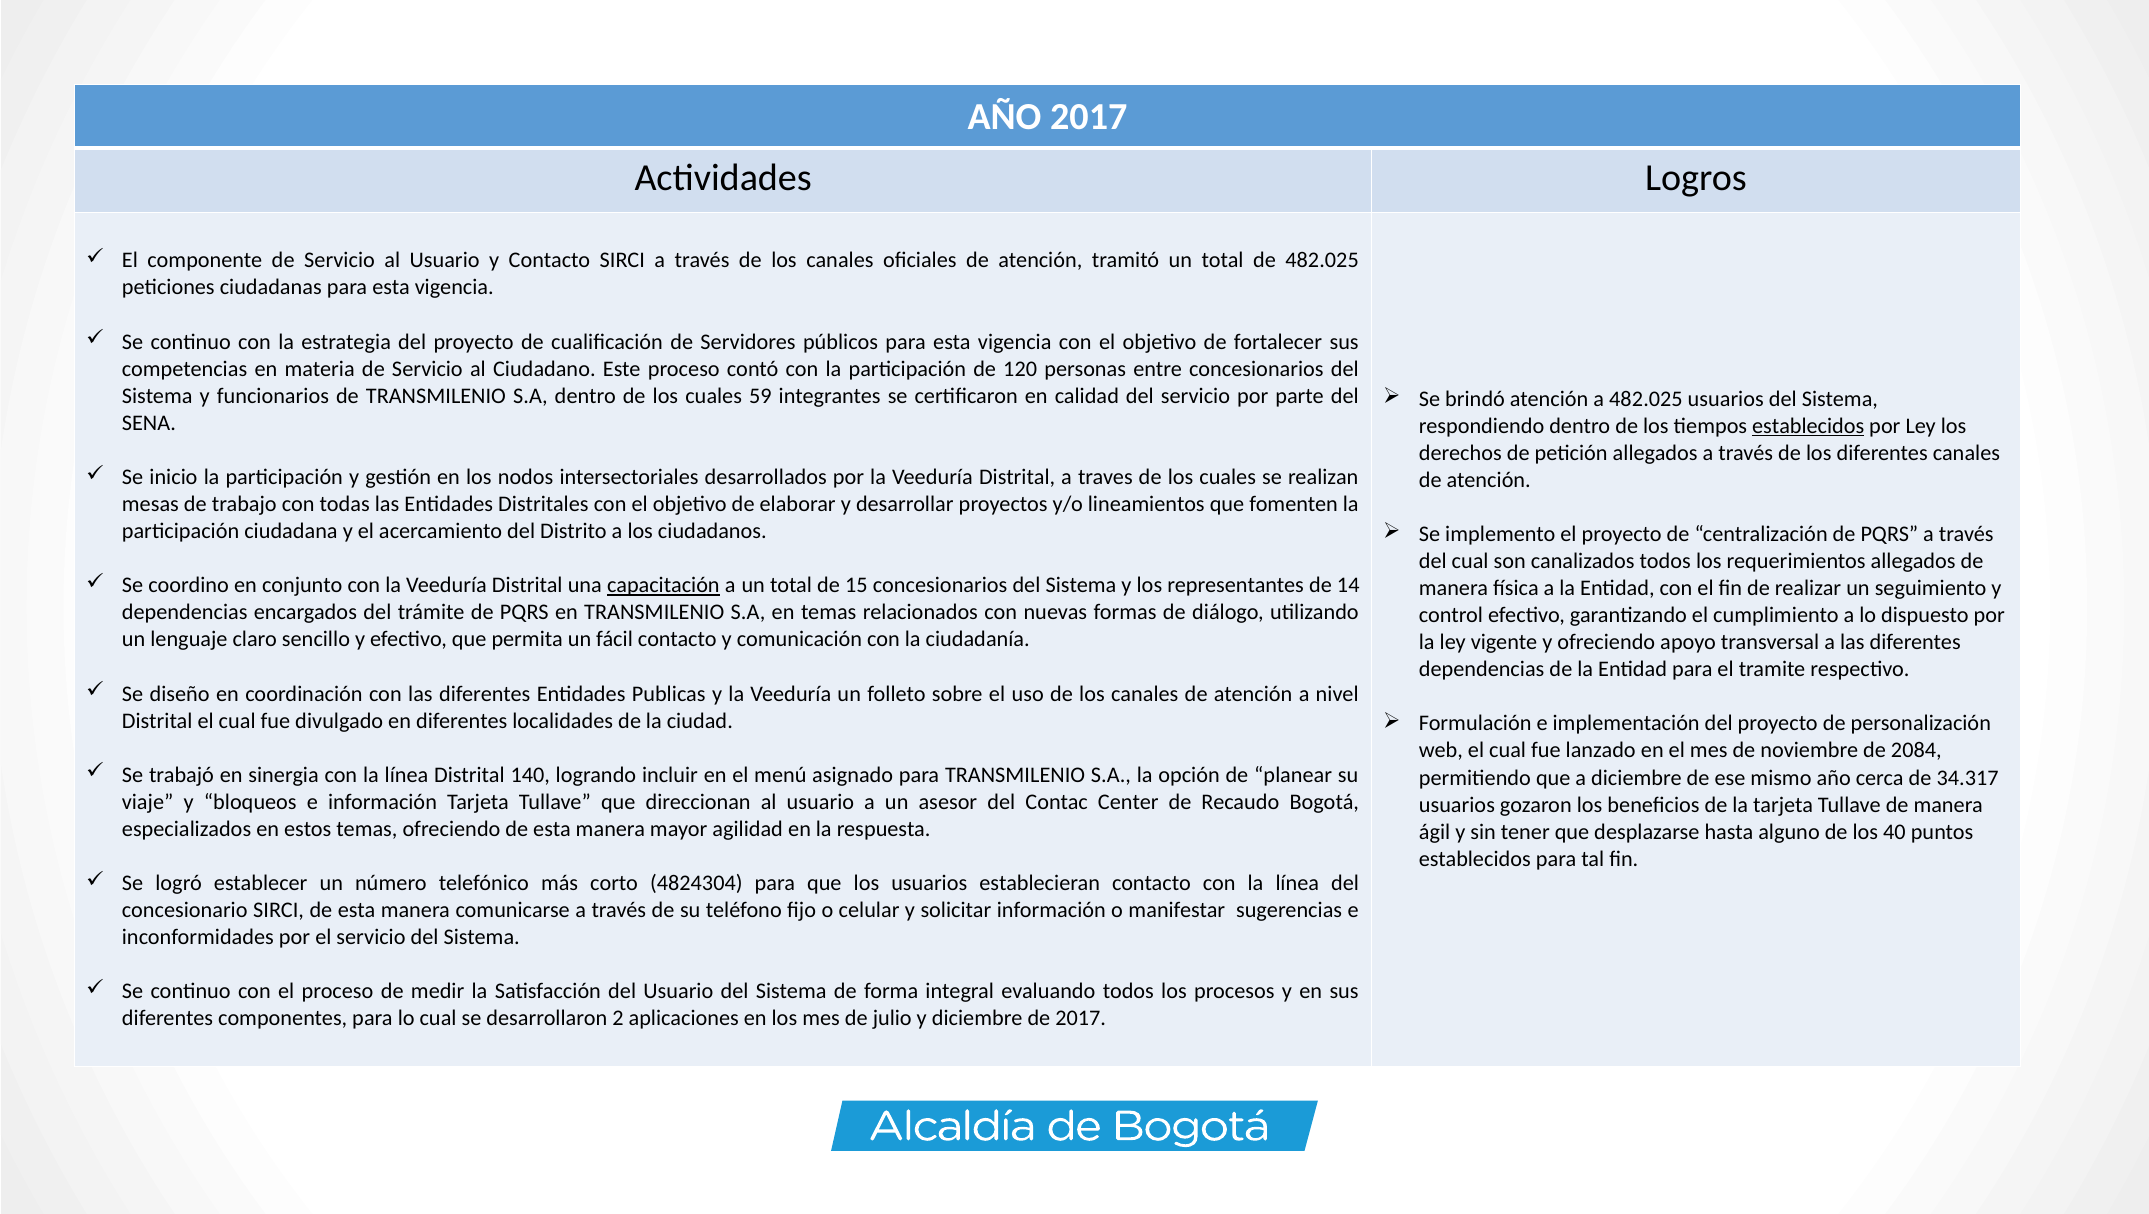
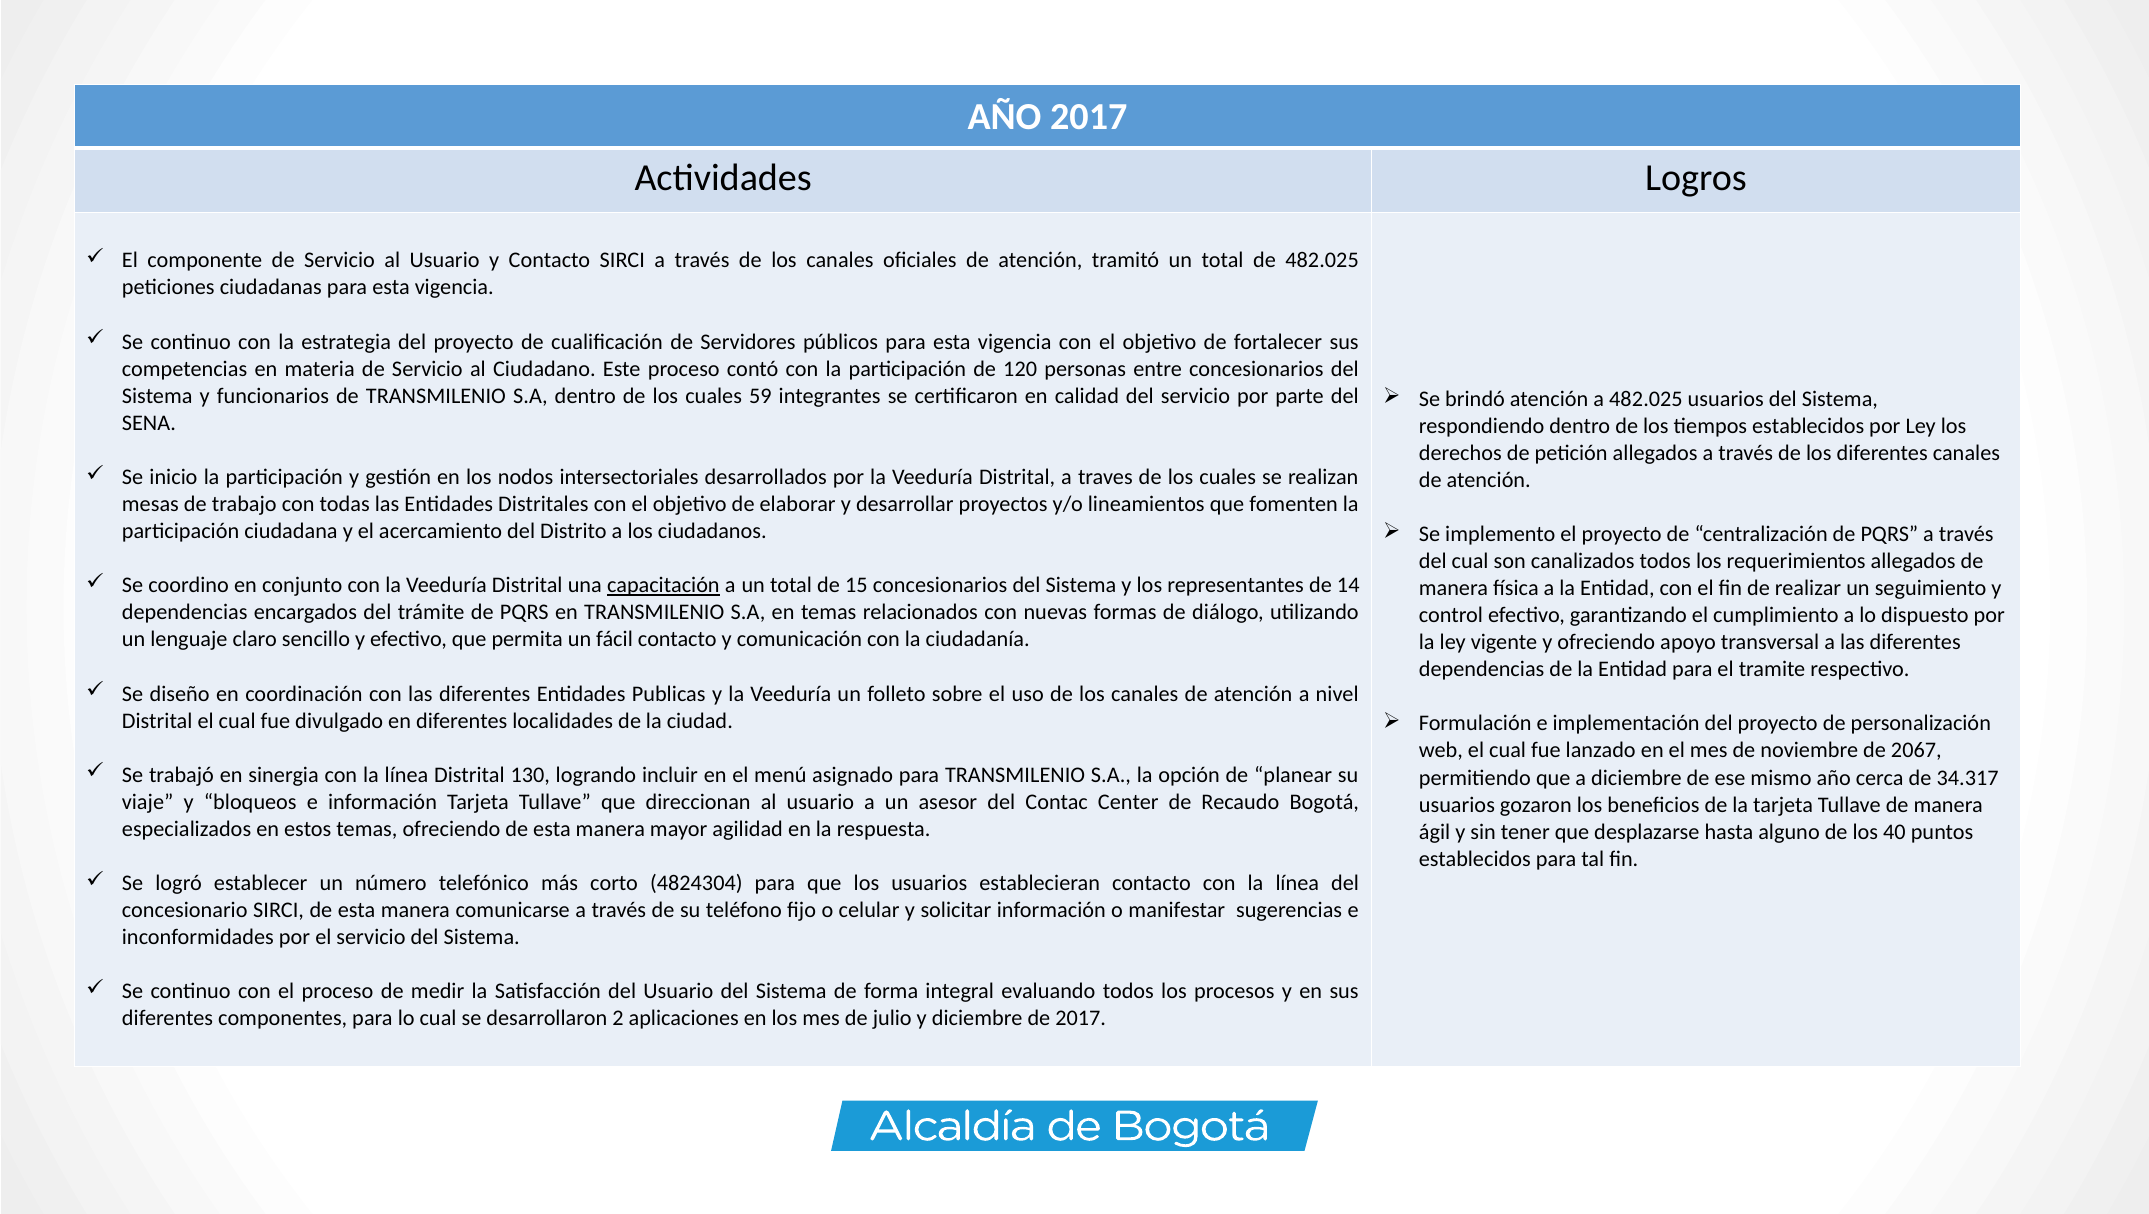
establecidos at (1808, 426) underline: present -> none
2084: 2084 -> 2067
140: 140 -> 130
